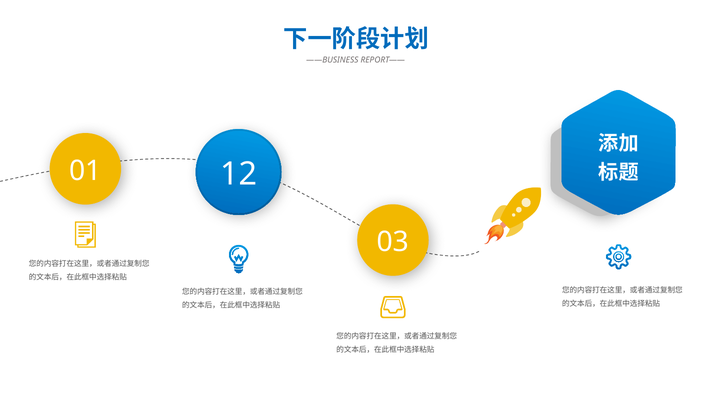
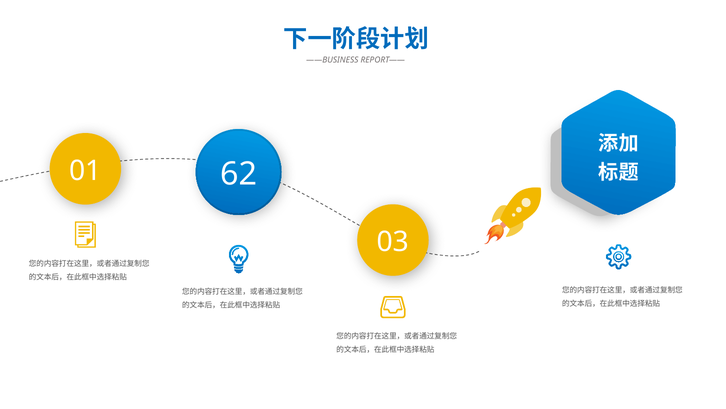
12: 12 -> 62
